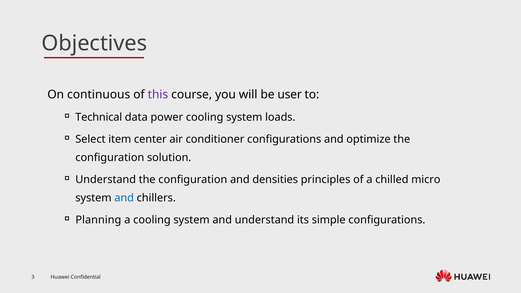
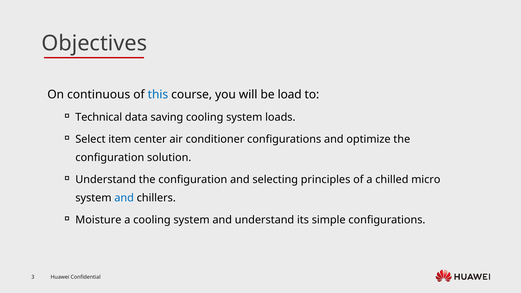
this colour: purple -> blue
user: user -> load
power: power -> saving
densities: densities -> selecting
Planning: Planning -> Moisture
